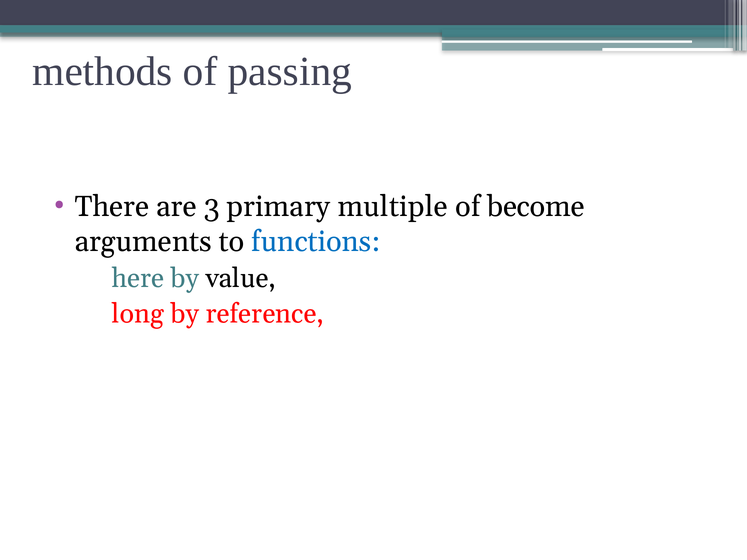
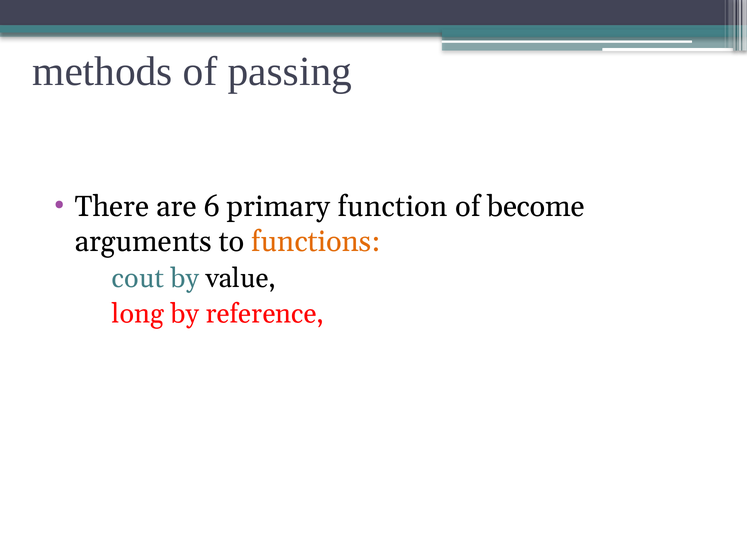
3: 3 -> 6
multiple: multiple -> function
functions colour: blue -> orange
here: here -> cout
